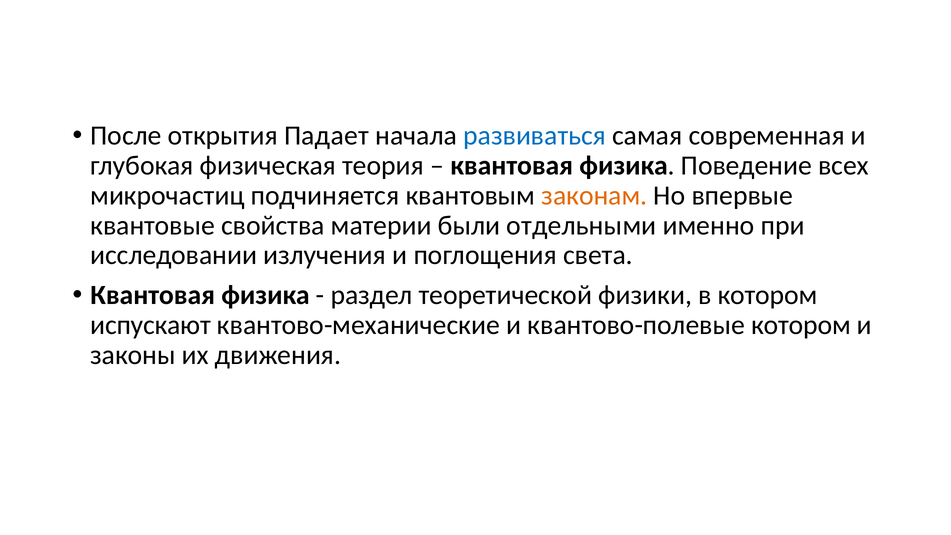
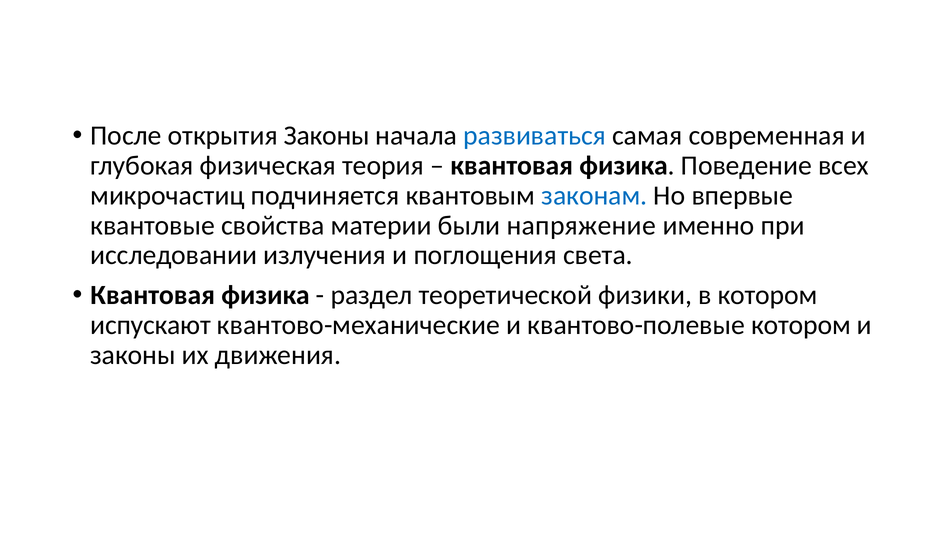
открытия Падает: Падает -> Законы
законам colour: orange -> blue
отдельными: отдельными -> напряжение
